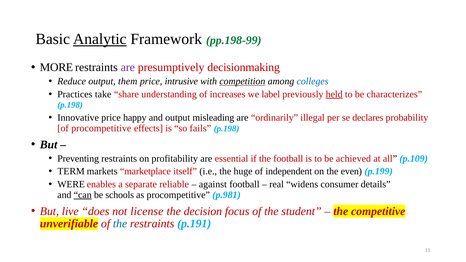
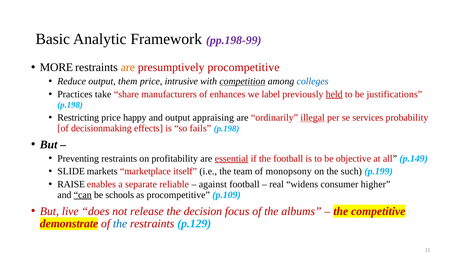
Analytic underline: present -> none
pp.198-99 colour: green -> purple
are at (128, 67) colour: purple -> orange
presumptively decisionmaking: decisionmaking -> procompetitive
understanding: understanding -> manufacturers
increases: increases -> enhances
characterizes: characterizes -> justifications
Innovative: Innovative -> Restricting
misleading: misleading -> appraising
illegal underline: none -> present
declares: declares -> services
of procompetitive: procompetitive -> decisionmaking
essential underline: none -> present
achieved: achieved -> objective
p.109: p.109 -> p.149
TERM: TERM -> SLIDE
huge: huge -> team
independent: independent -> monopsony
even: even -> such
WERE: WERE -> RAISE
details: details -> higher
p.981: p.981 -> p.109
license: license -> release
student: student -> albums
unverifiable: unverifiable -> demonstrate
p.191: p.191 -> p.129
